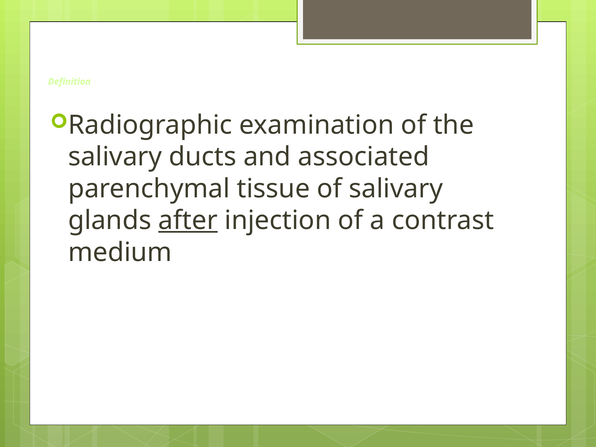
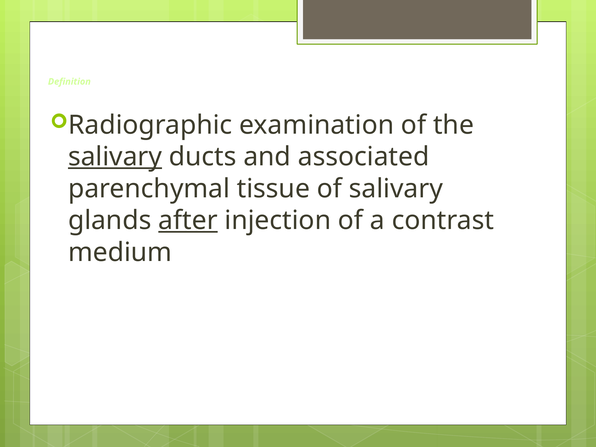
salivary at (115, 157) underline: none -> present
